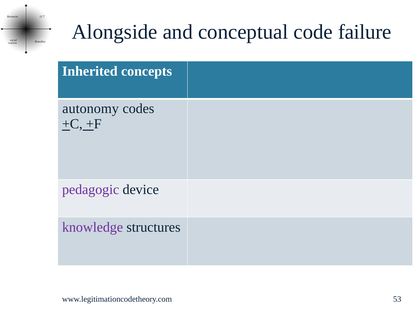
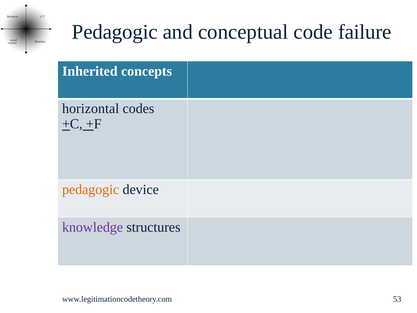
Alongside at (115, 32): Alongside -> Pedagogic
autonomy: autonomy -> horizontal
pedagogic at (91, 189) colour: purple -> orange
